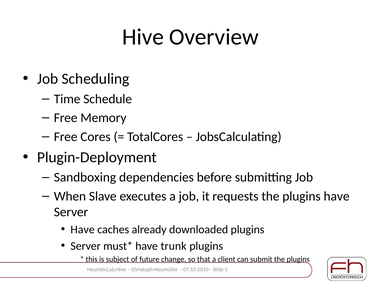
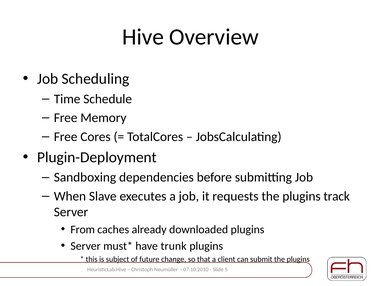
plugins have: have -> track
Have at (83, 229): Have -> From
